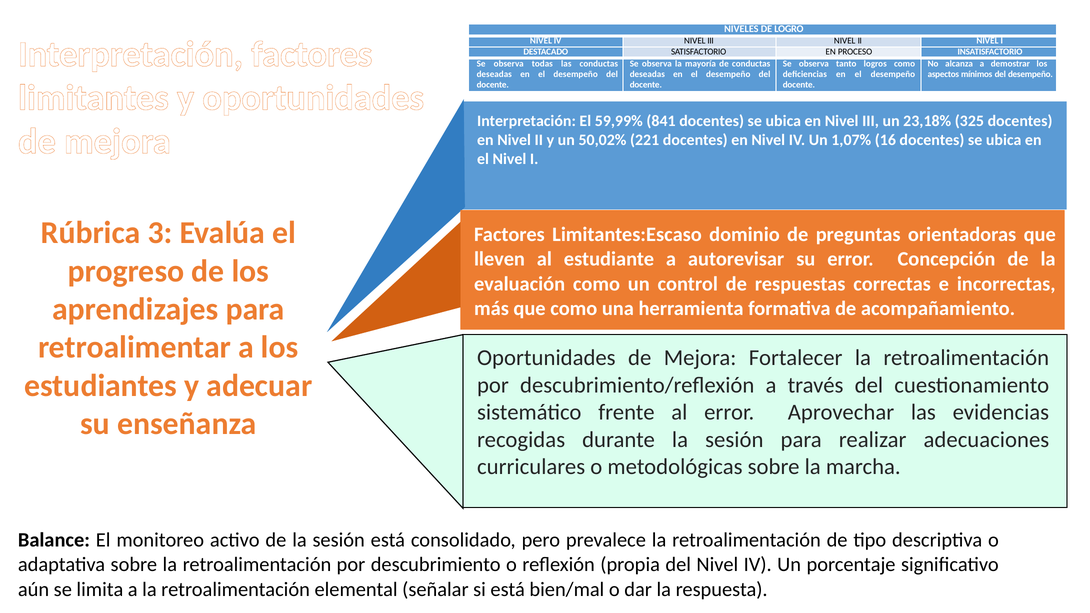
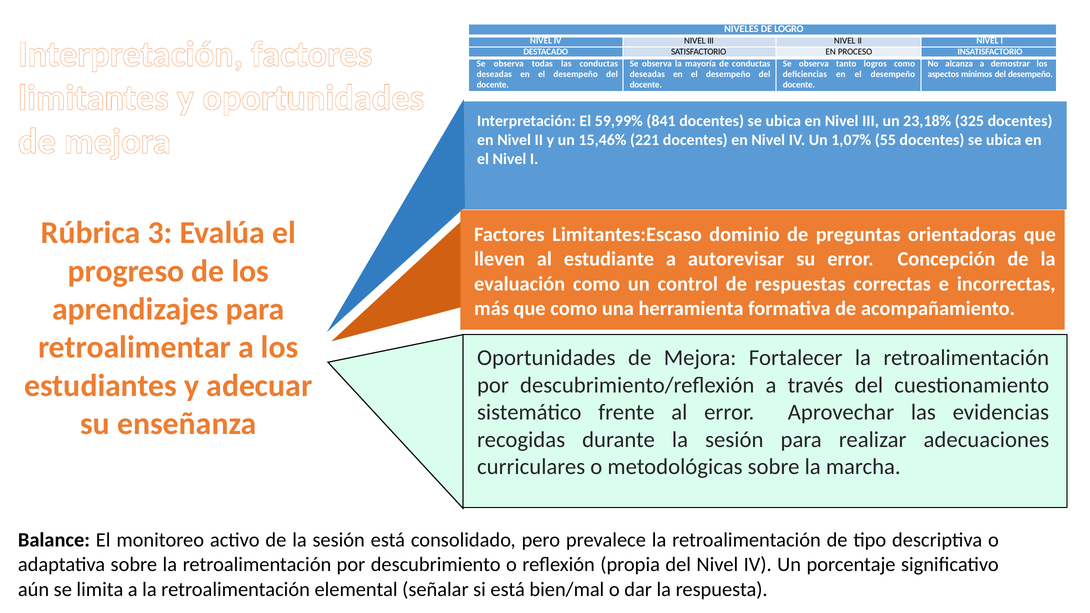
50,02%: 50,02% -> 15,46%
16: 16 -> 55
